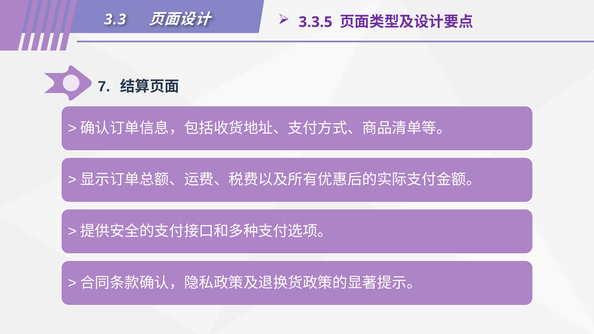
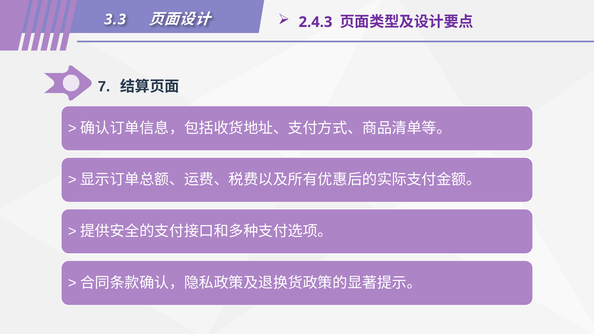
3.3.5: 3.3.5 -> 2.4.3
